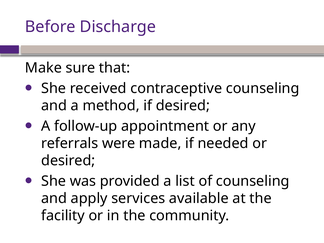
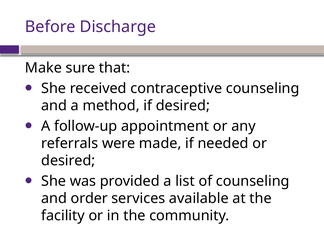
apply: apply -> order
